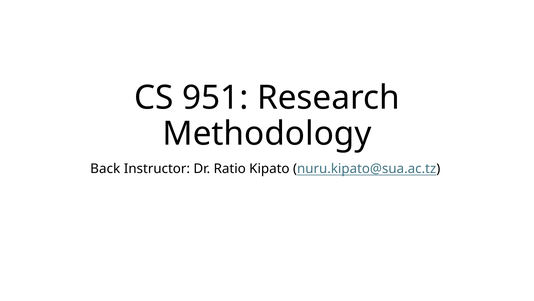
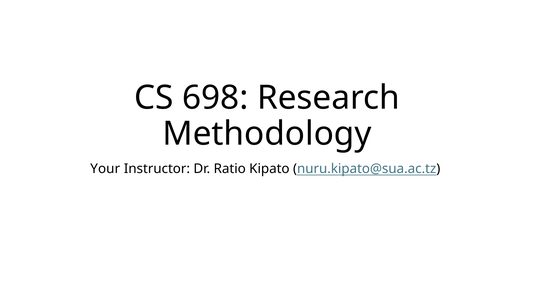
951: 951 -> 698
Back: Back -> Your
